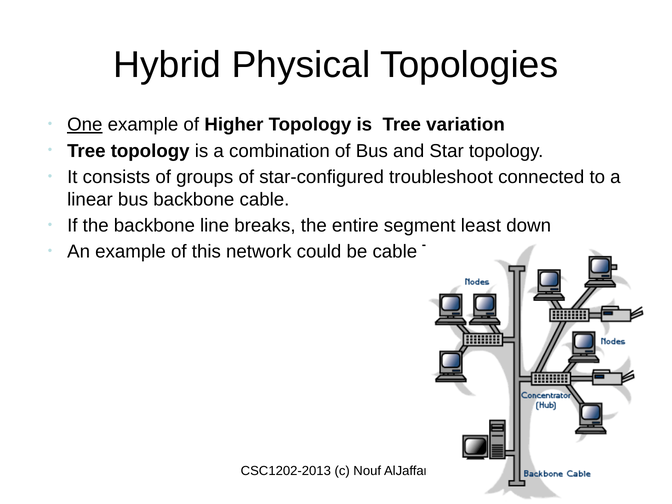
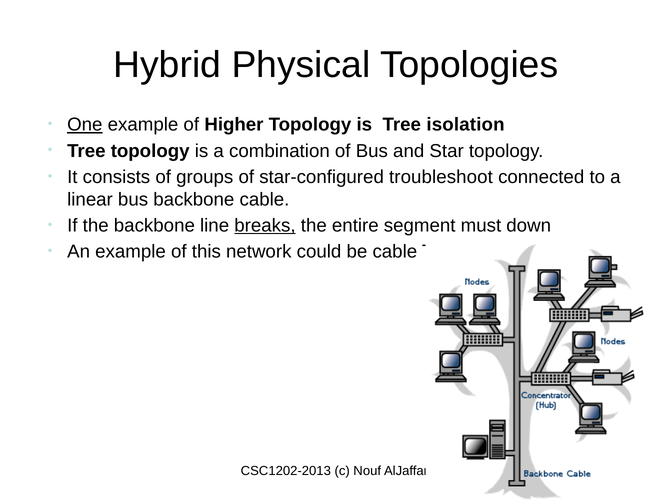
variation: variation -> isolation
breaks underline: none -> present
least: least -> must
